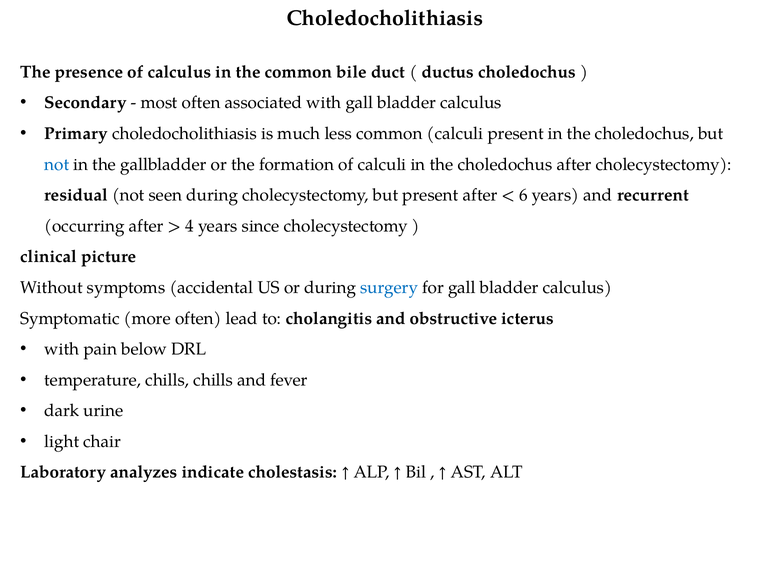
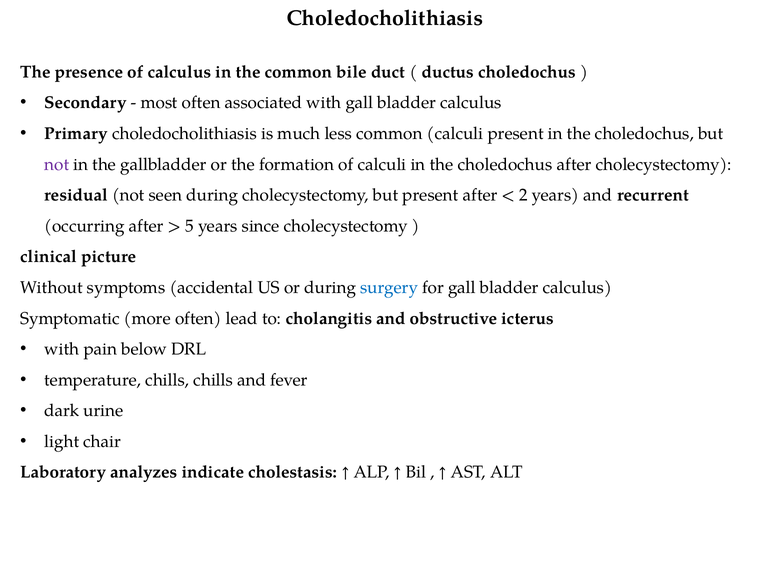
not at (57, 164) colour: blue -> purple
6: 6 -> 2
4: 4 -> 5
